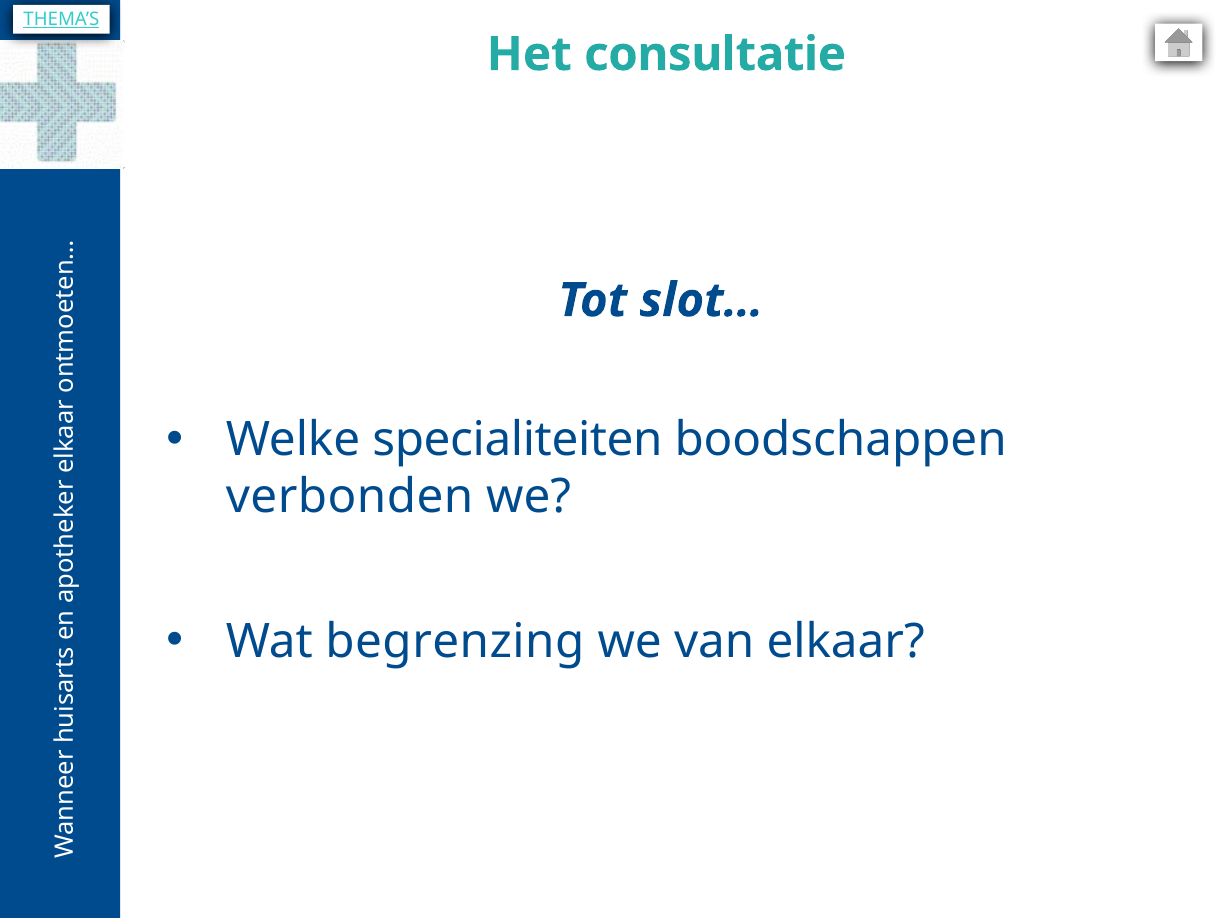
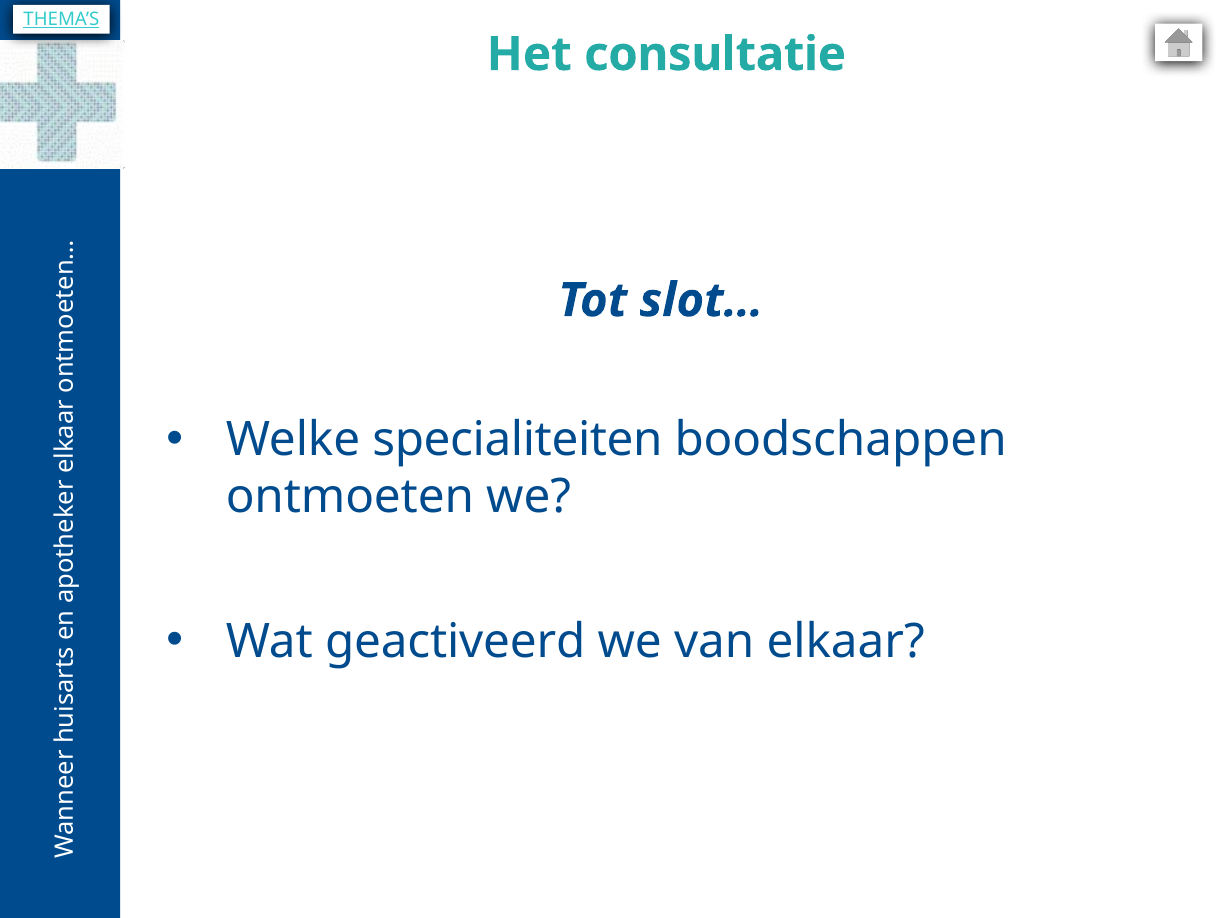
verbonden: verbonden -> ontmoeten
begrenzing: begrenzing -> geactiveerd
